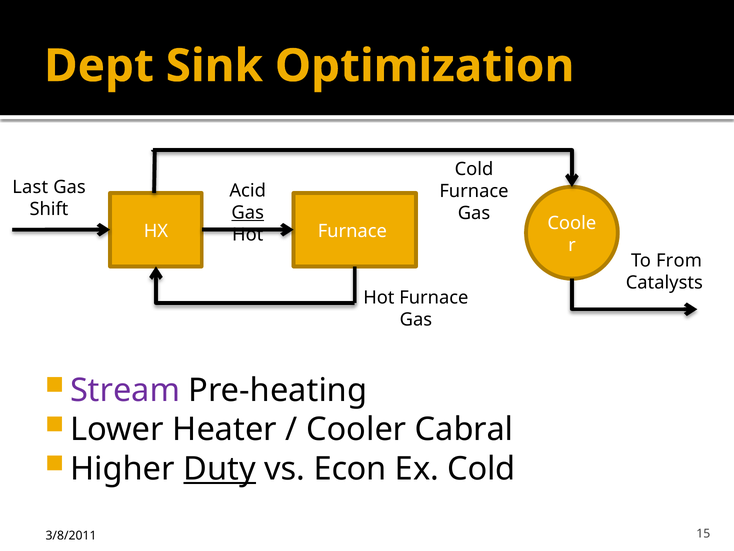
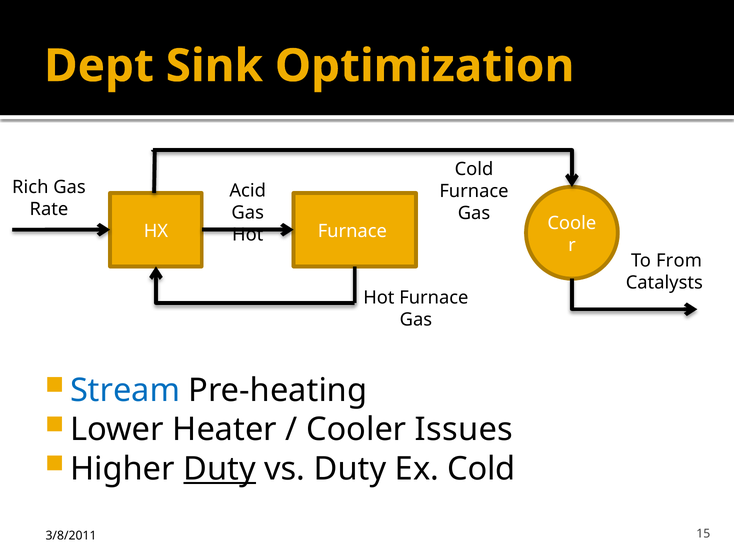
Last: Last -> Rich
Shift: Shift -> Rate
Gas at (248, 212) underline: present -> none
Stream colour: purple -> blue
Cabral: Cabral -> Issues
vs Econ: Econ -> Duty
